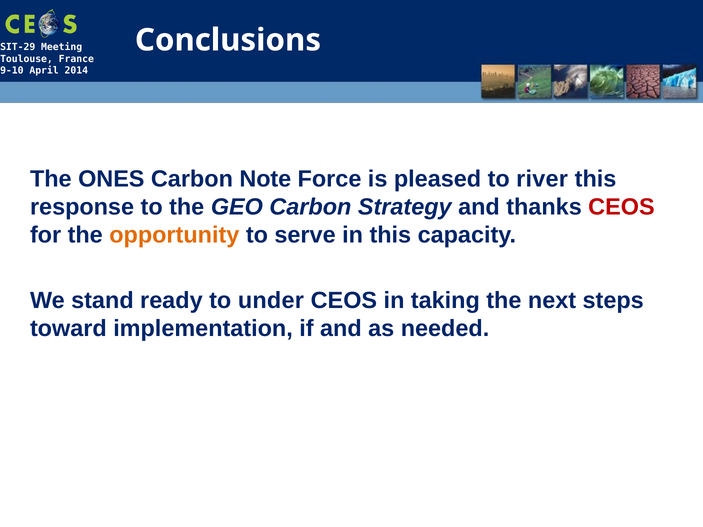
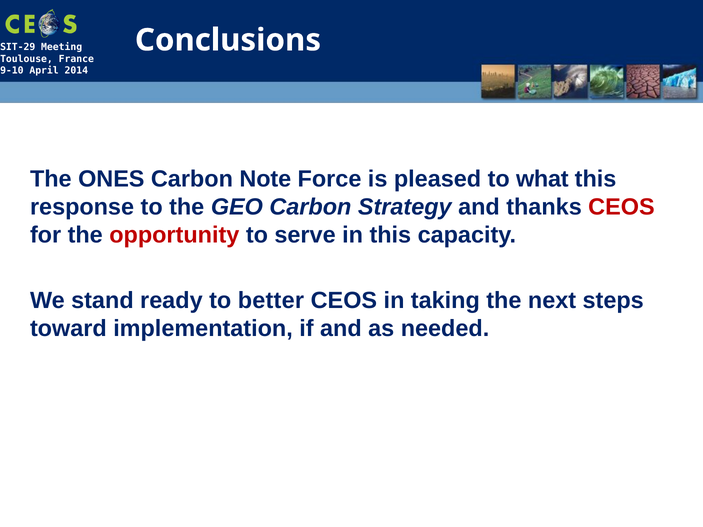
river: river -> what
opportunity colour: orange -> red
under: under -> better
